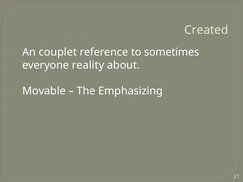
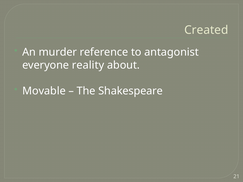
couplet: couplet -> murder
sometimes: sometimes -> antagonist
Emphasizing: Emphasizing -> Shakespeare
